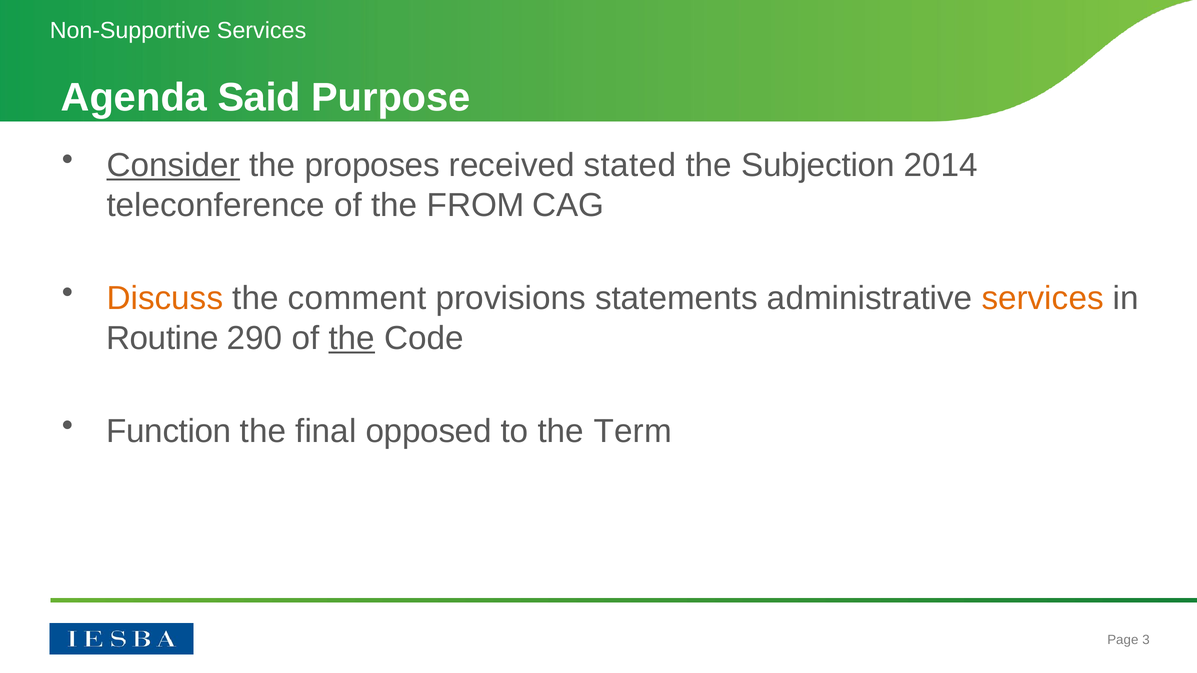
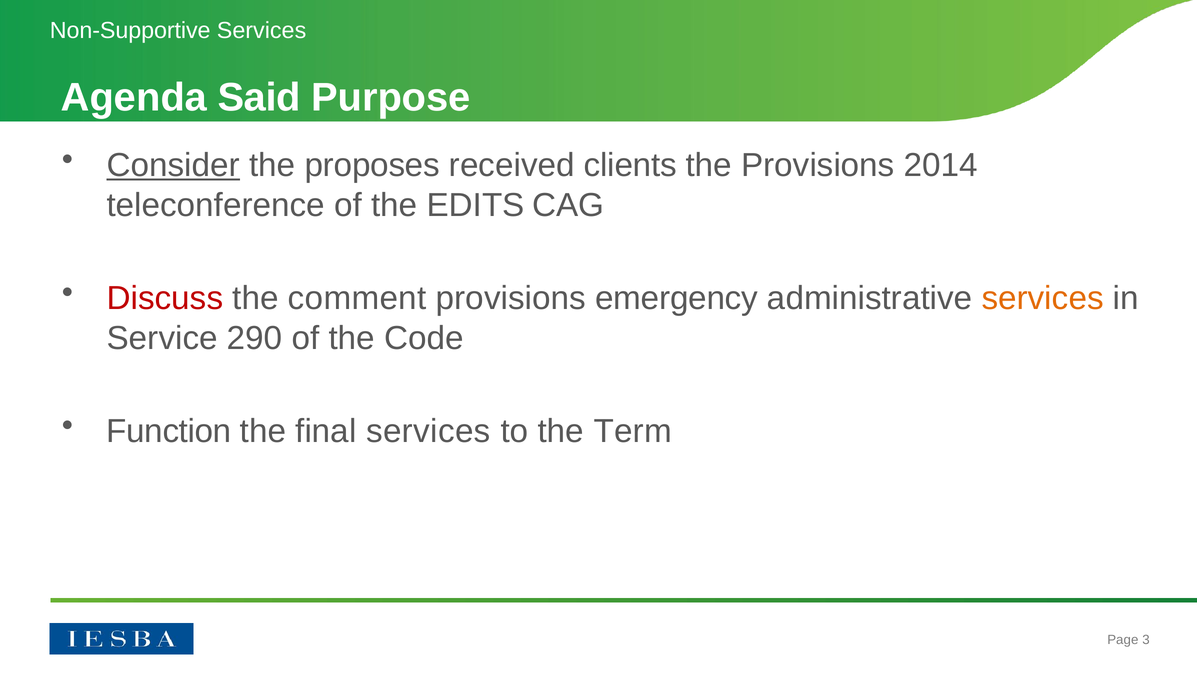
stated: stated -> clients
the Subjection: Subjection -> Provisions
FROM: FROM -> EDITS
Discuss colour: orange -> red
statements: statements -> emergency
Routine: Routine -> Service
the at (352, 338) underline: present -> none
final opposed: opposed -> services
